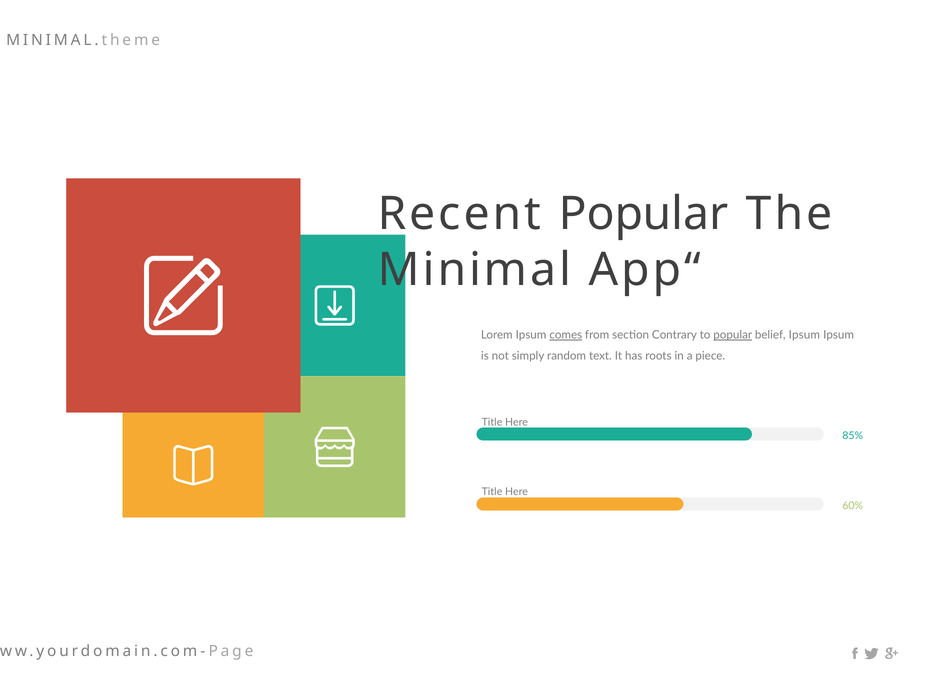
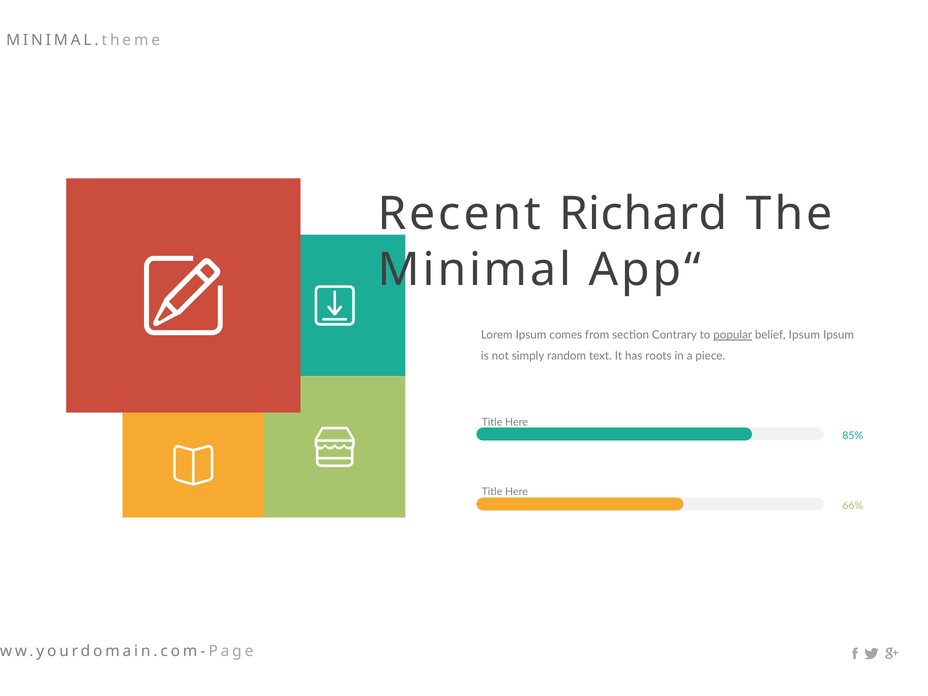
Recent Popular: Popular -> Richard
comes underline: present -> none
60%: 60% -> 66%
